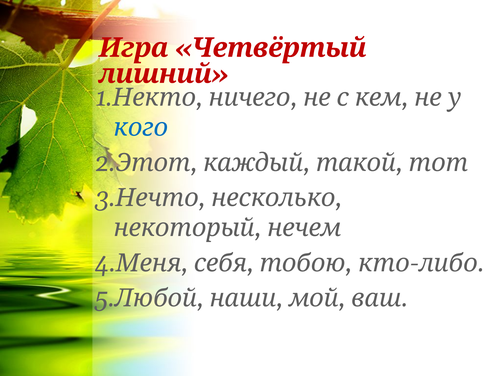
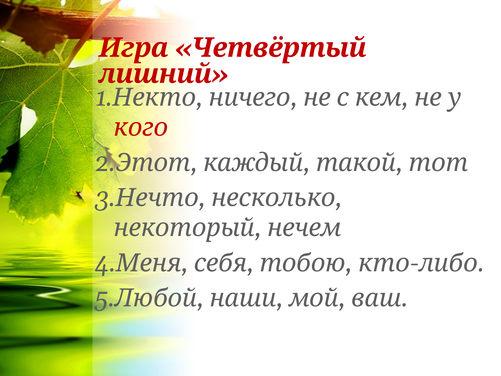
кого colour: blue -> red
